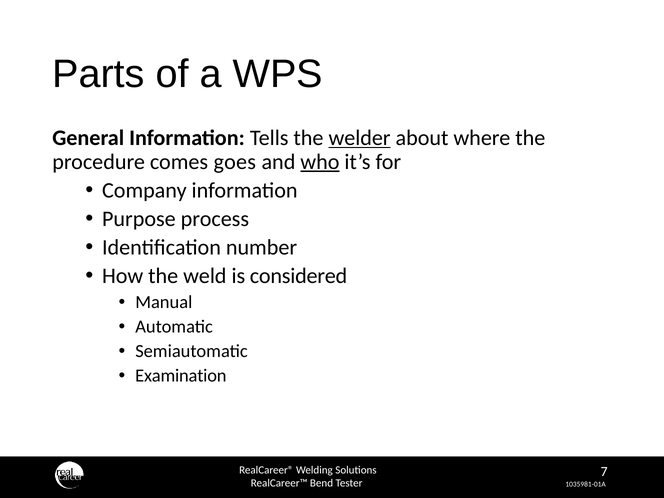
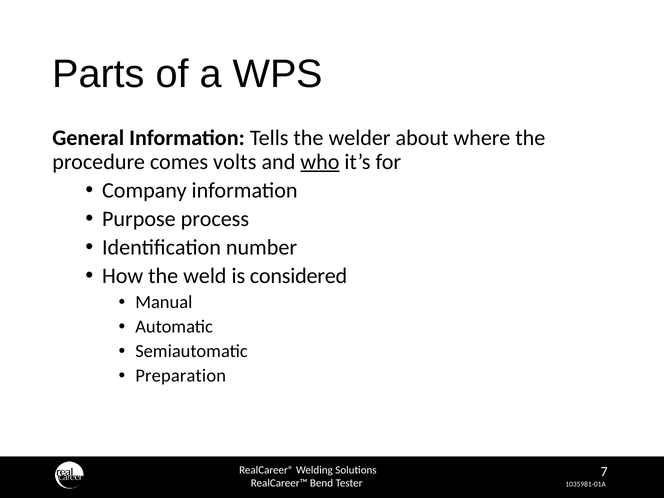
welder underline: present -> none
goes: goes -> volts
Examination: Examination -> Preparation
